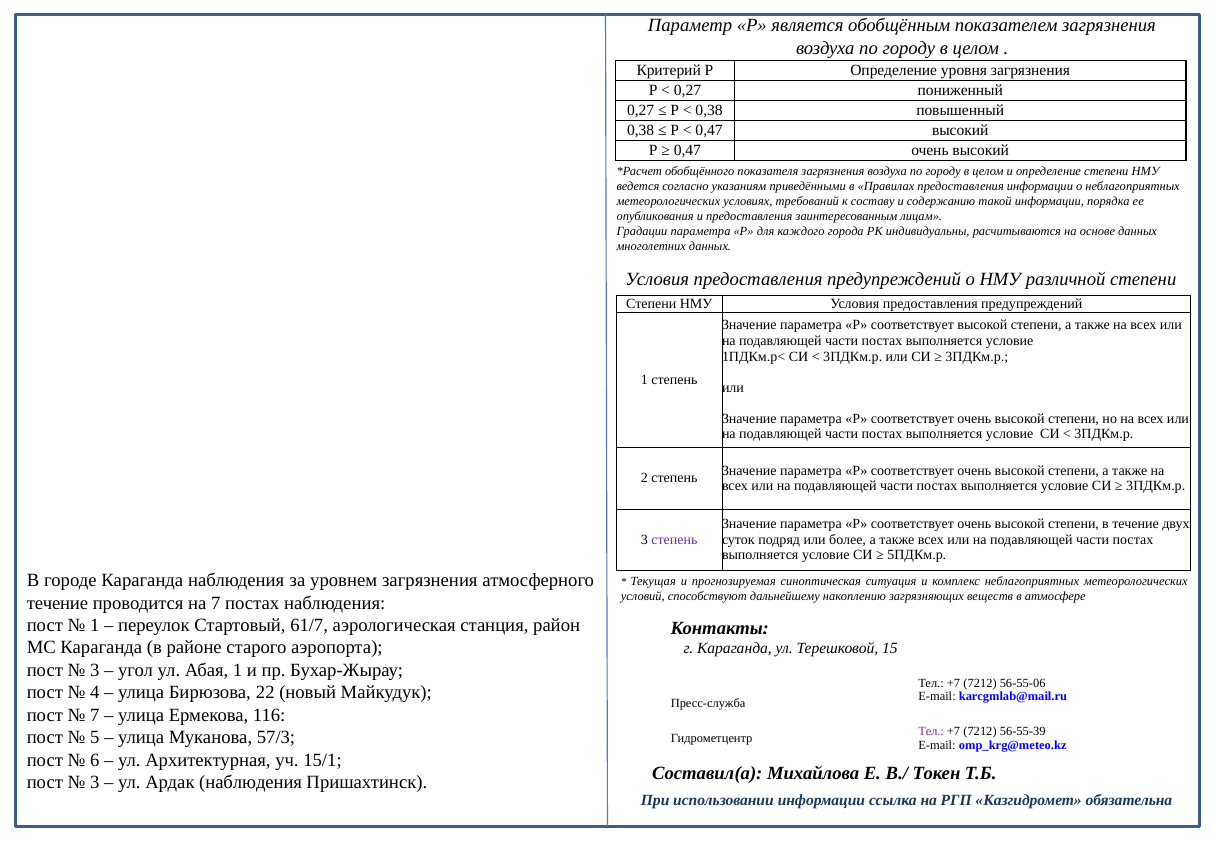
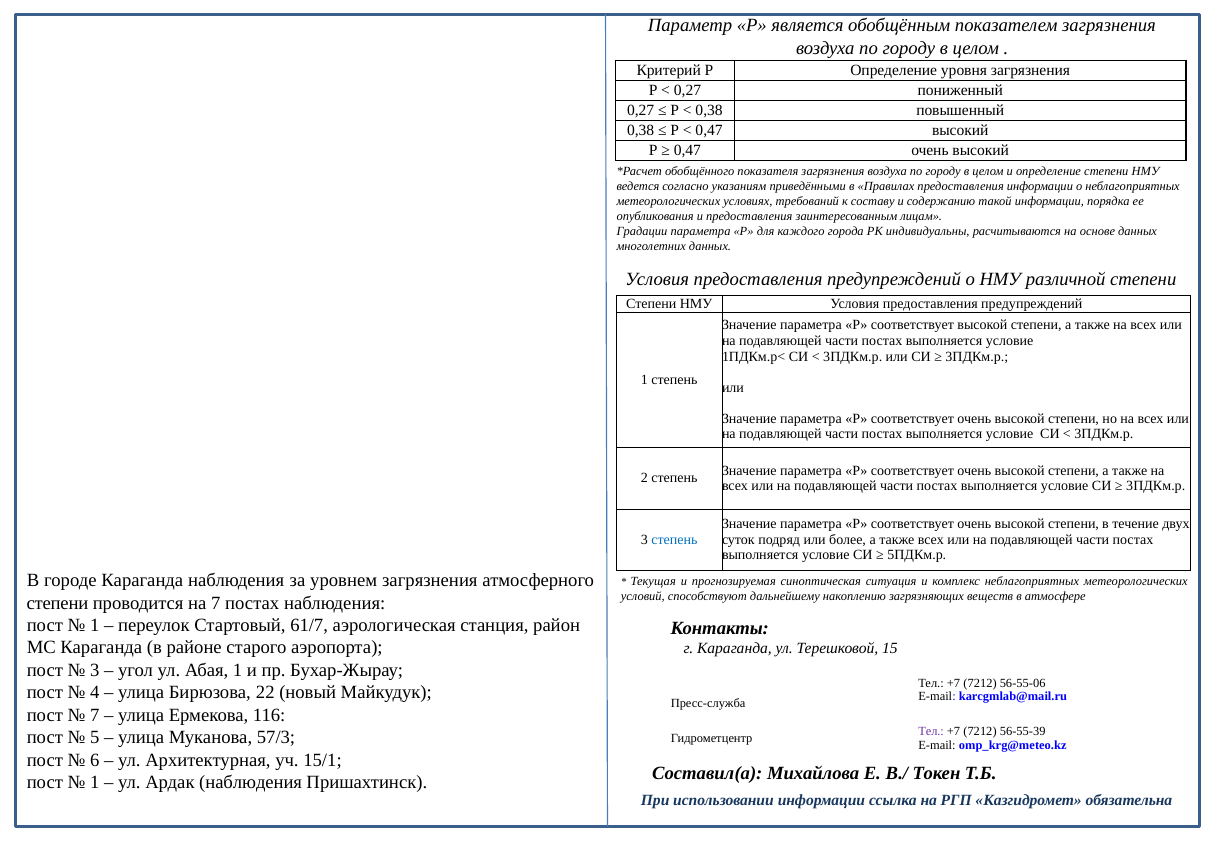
степень at (674, 540) colour: purple -> blue
течение at (57, 603): течение -> степени
3 at (95, 783): 3 -> 1
